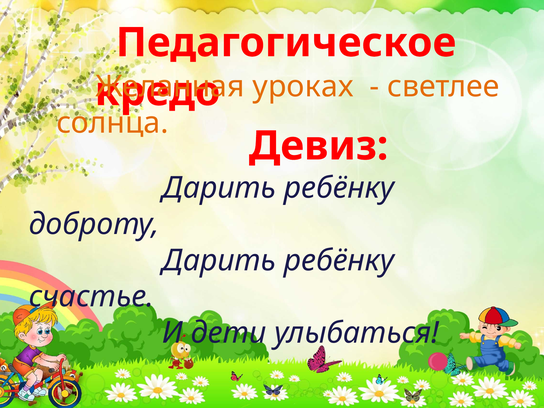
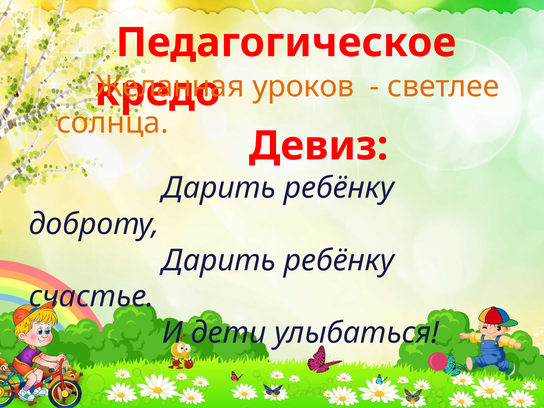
уроках: уроках -> уроков
